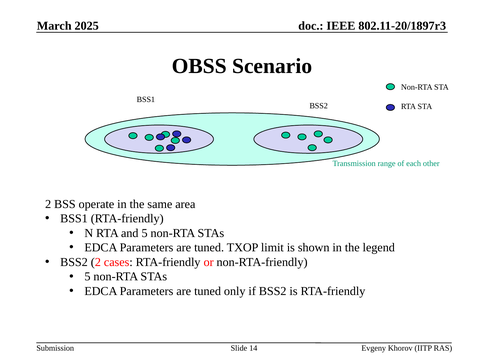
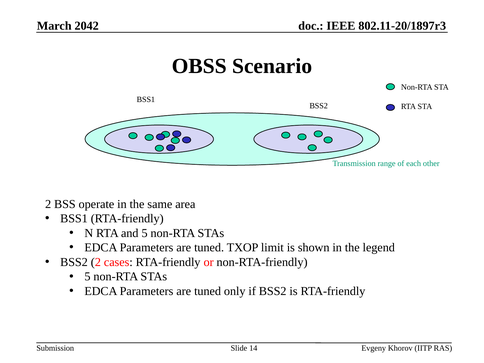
2025: 2025 -> 2042
